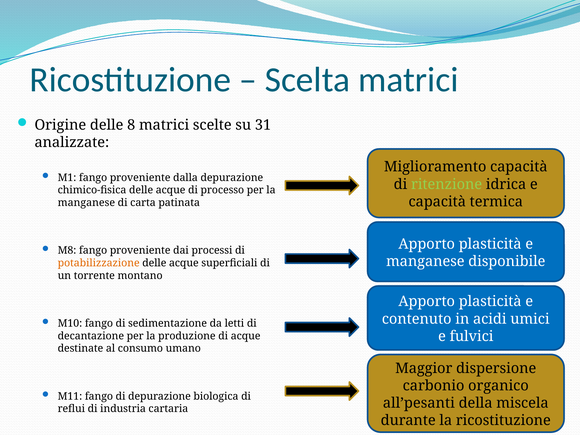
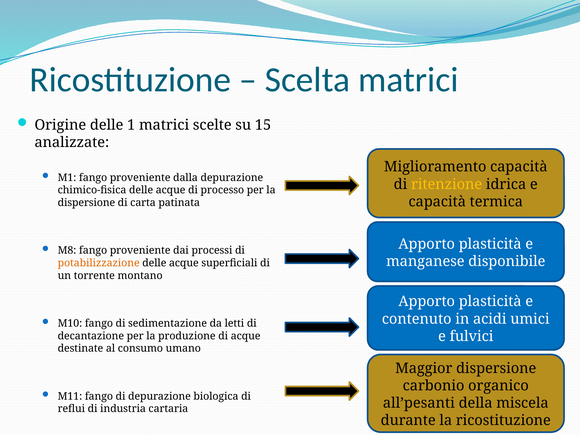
8: 8 -> 1
31: 31 -> 15
ritenzione colour: light green -> yellow
manganese at (86, 203): manganese -> dispersione
